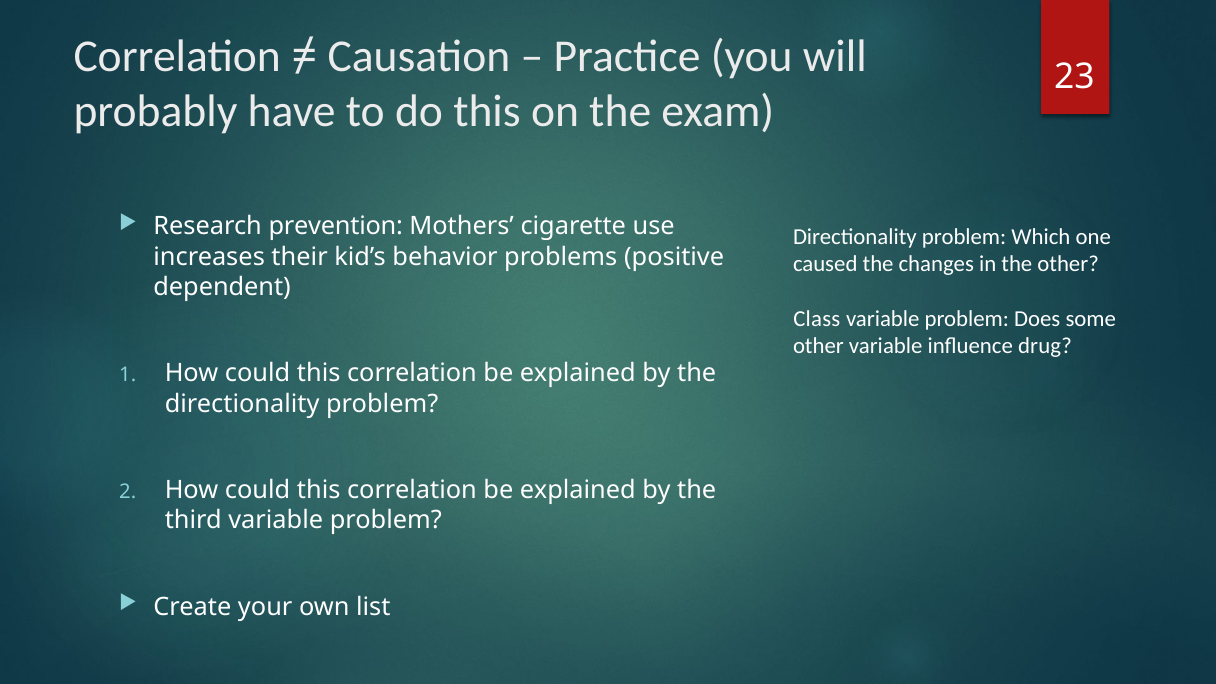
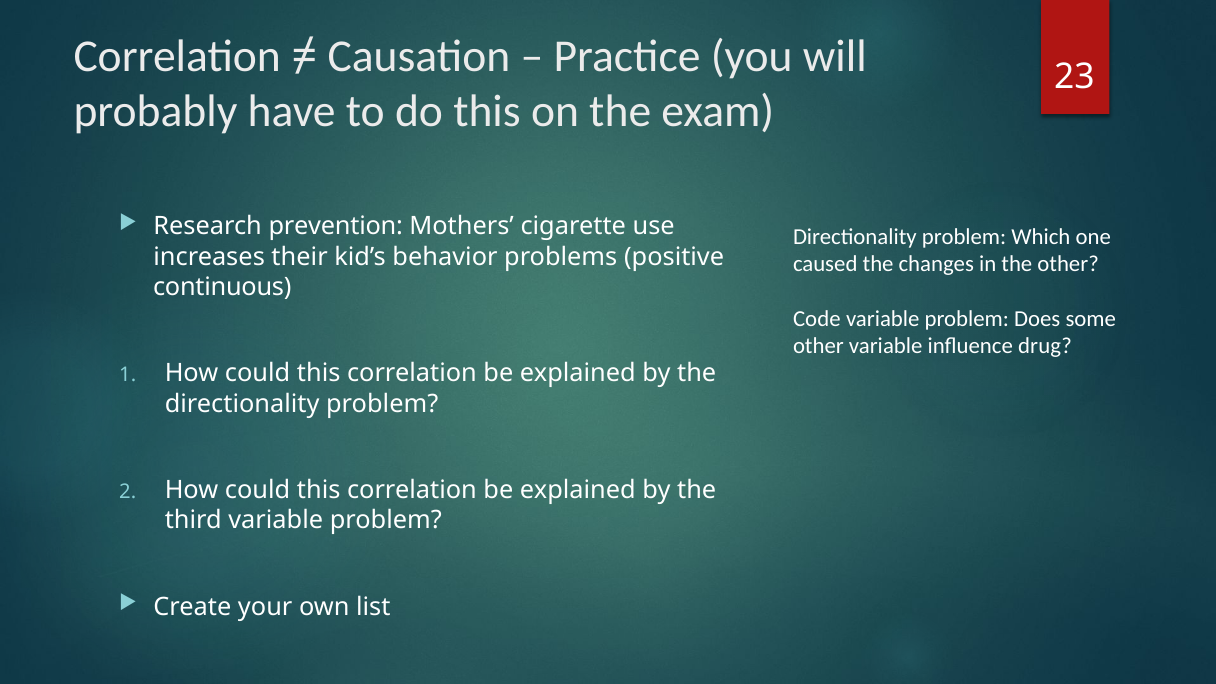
dependent: dependent -> continuous
Class: Class -> Code
